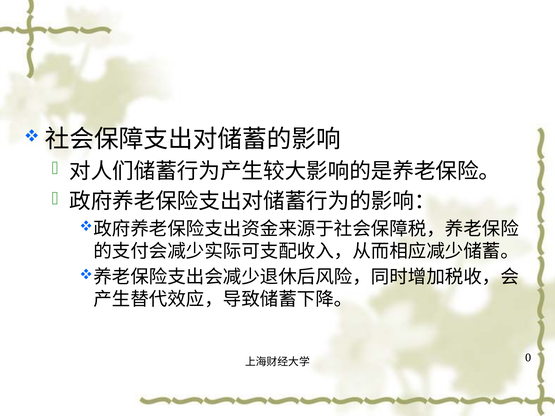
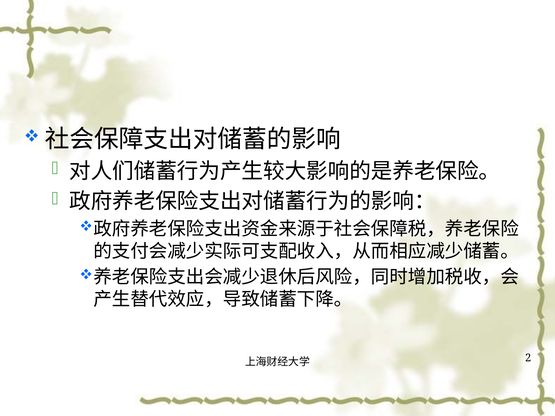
0: 0 -> 2
